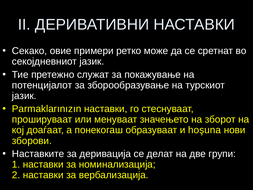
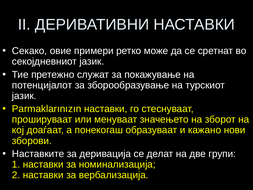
hoşuna: hoşuna -> кажано
